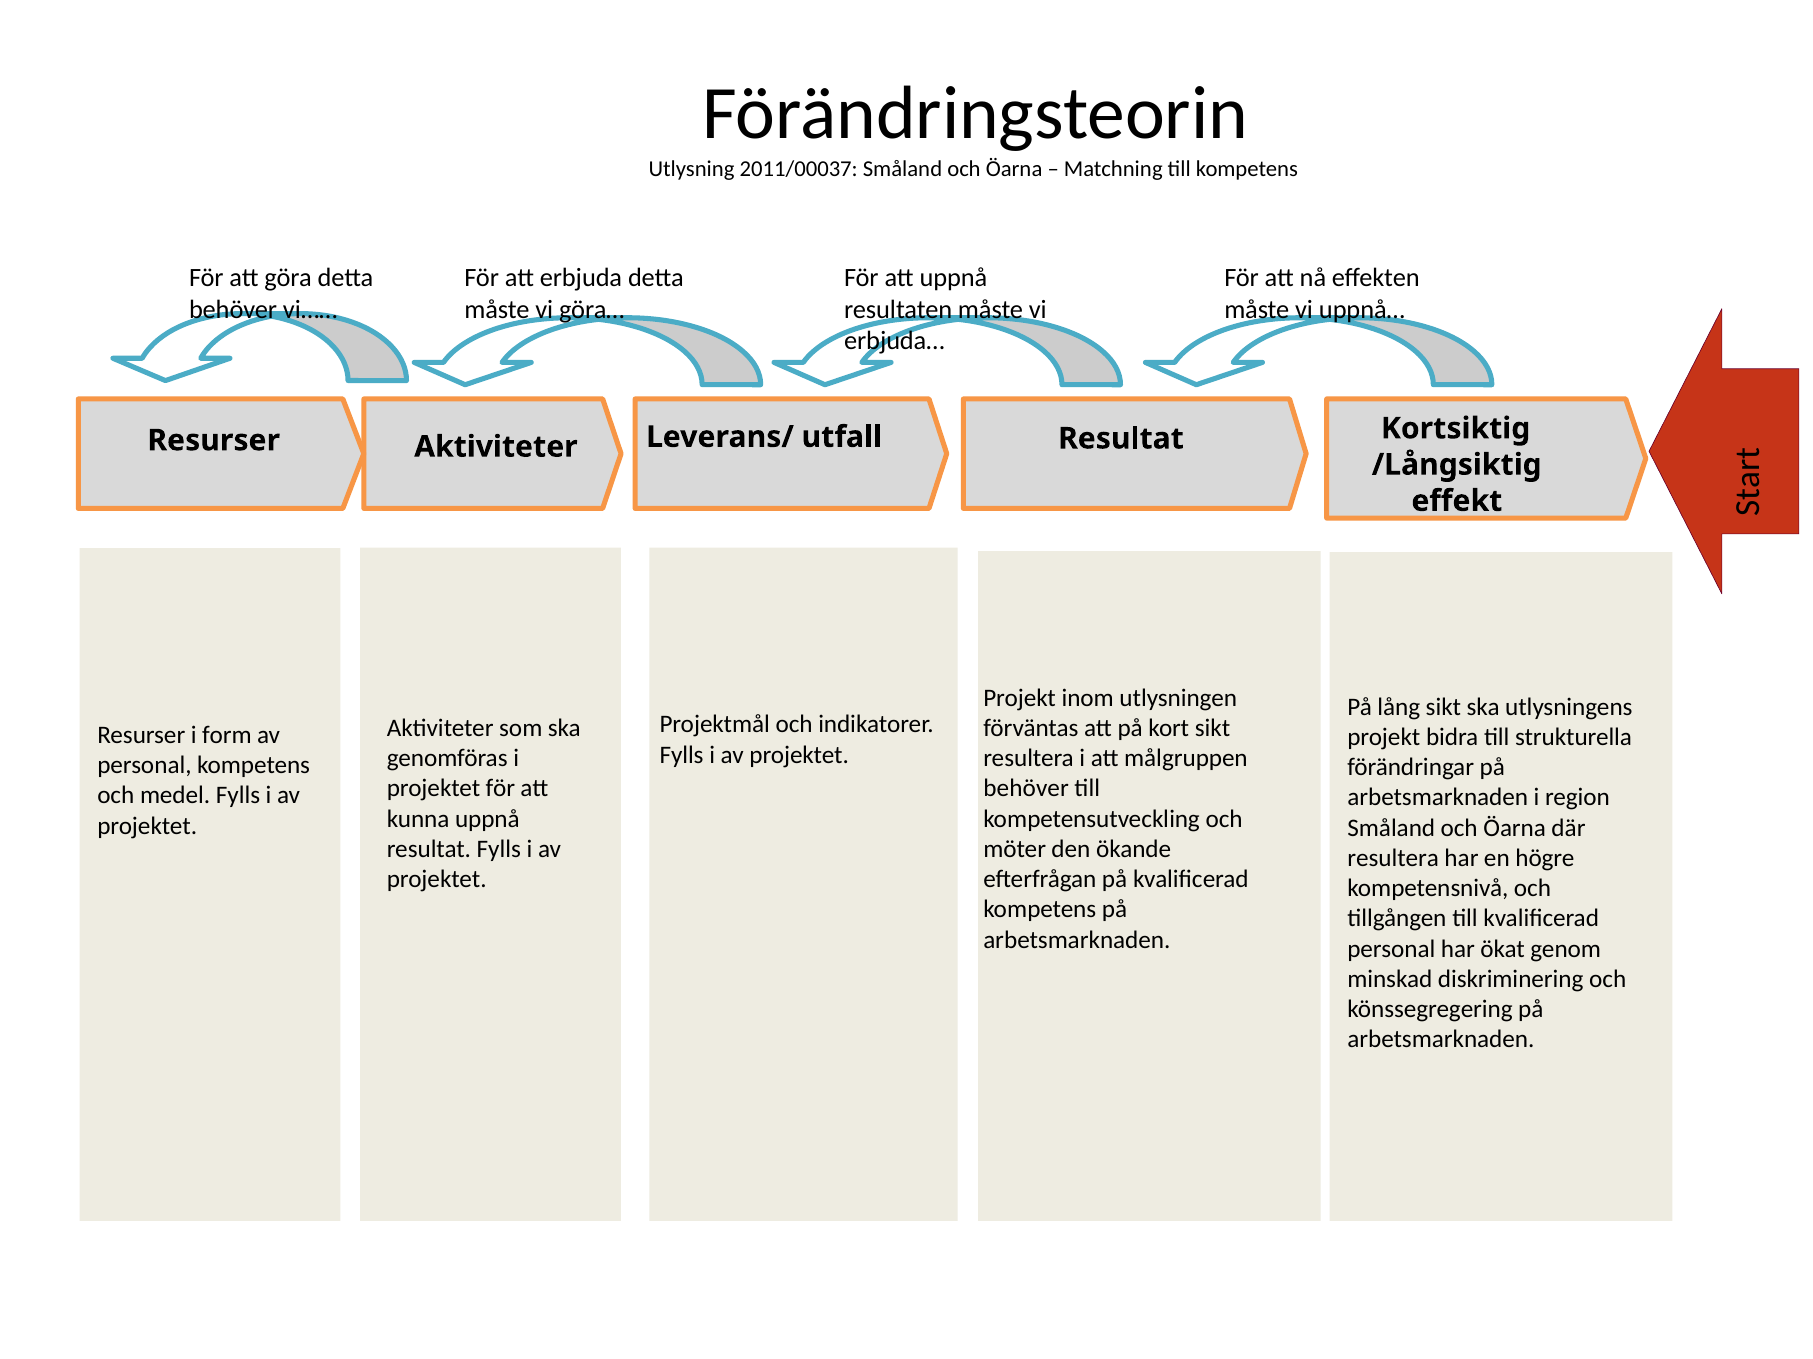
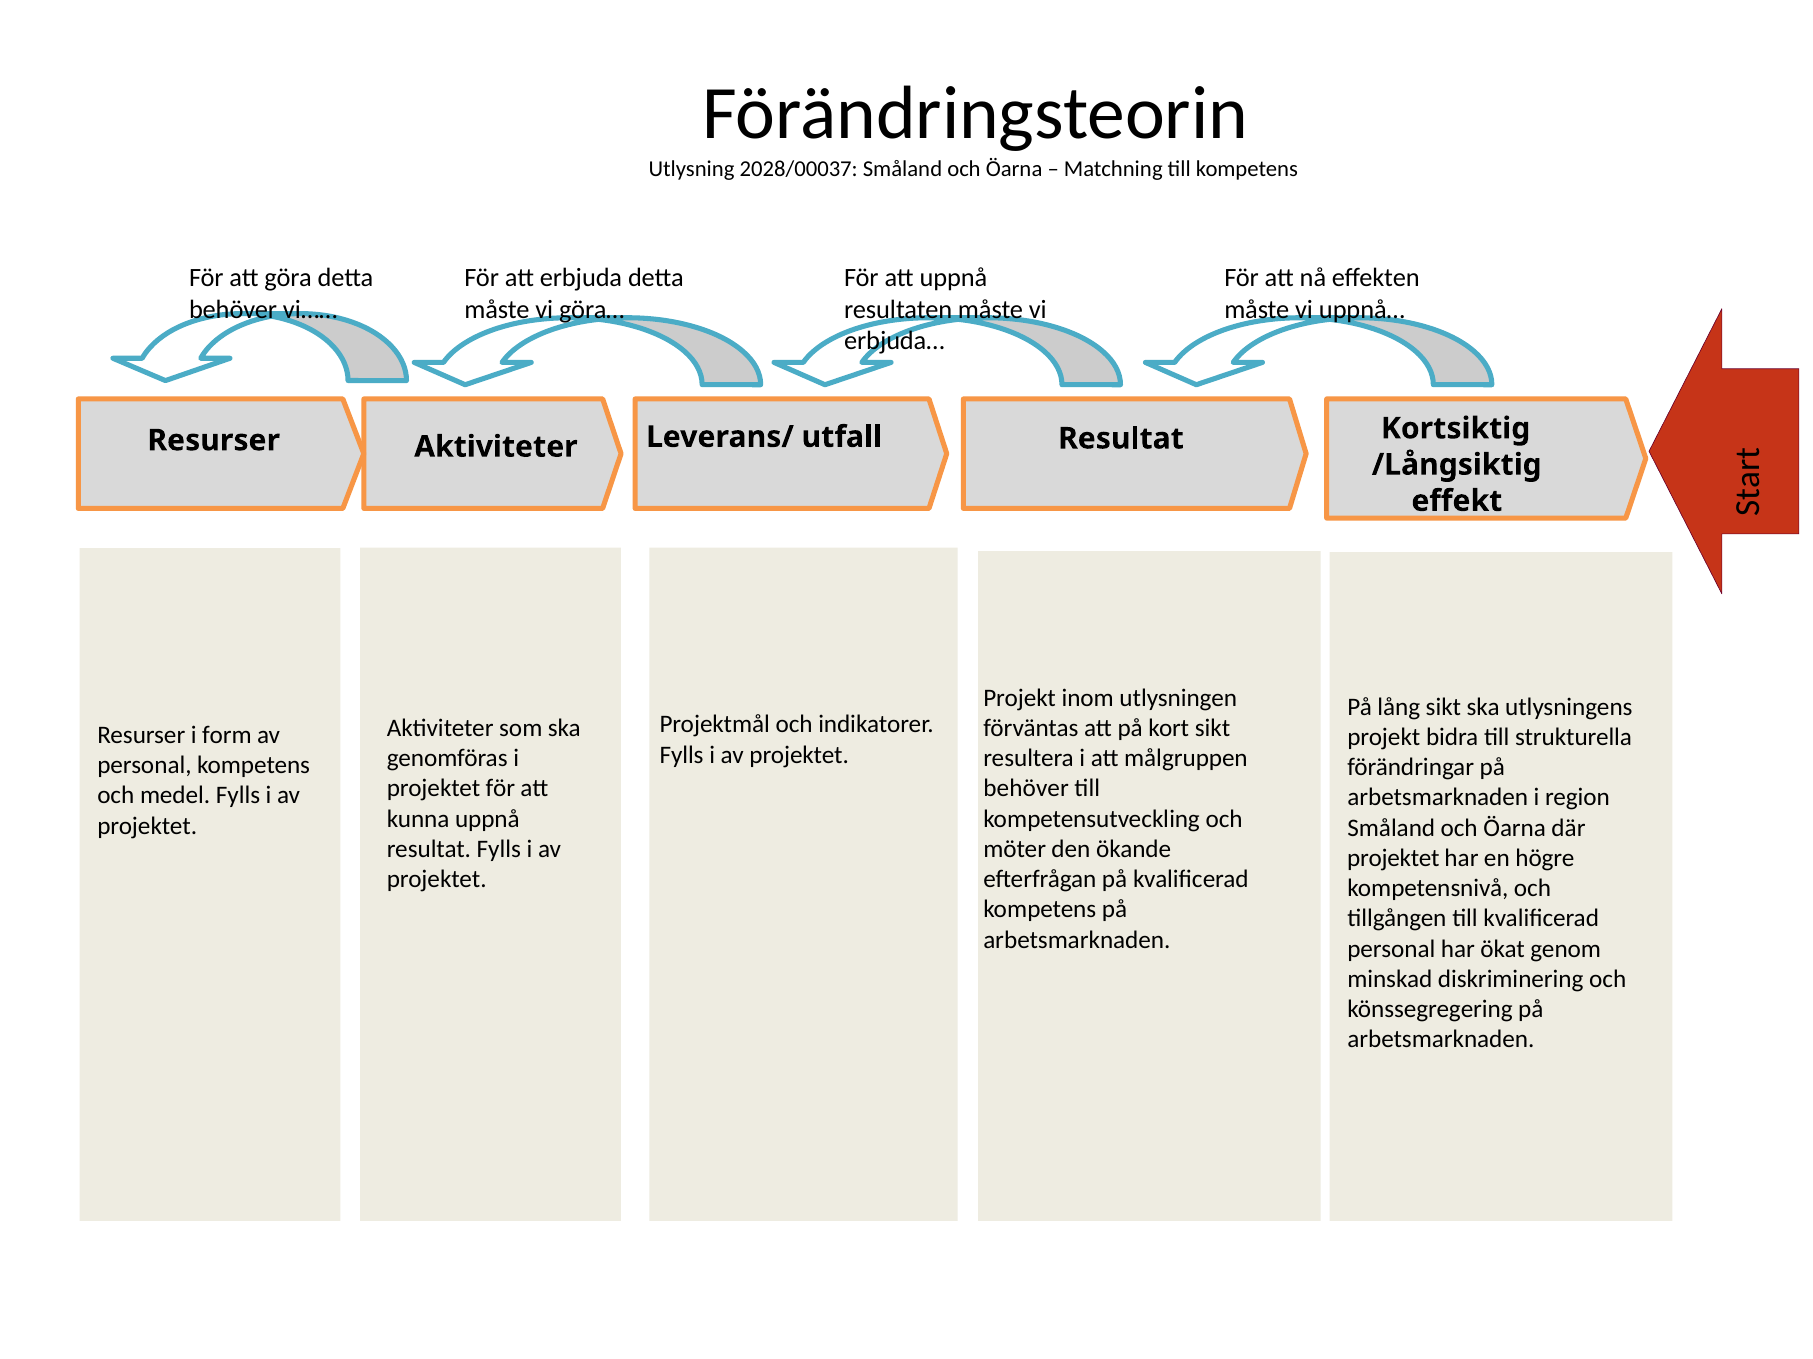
2011/00037: 2011/00037 -> 2028/00037
resultera at (1393, 859): resultera -> projektet
